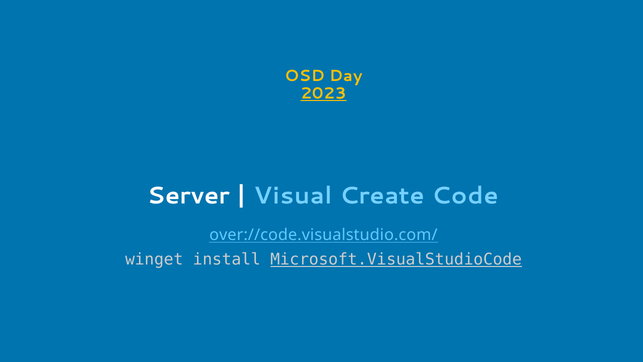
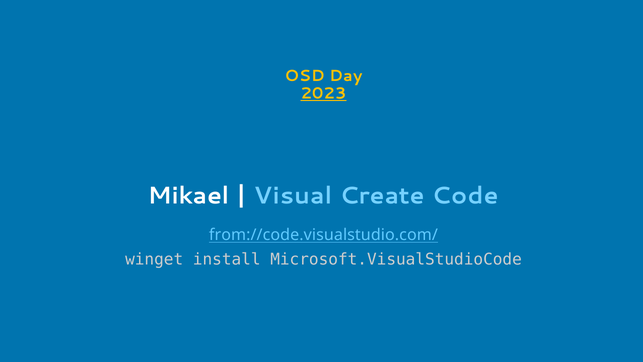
Server: Server -> Mikael
over://code.visualstudio.com/: over://code.visualstudio.com/ -> from://code.visualstudio.com/
Microsoft.VisualStudioCode underline: present -> none
